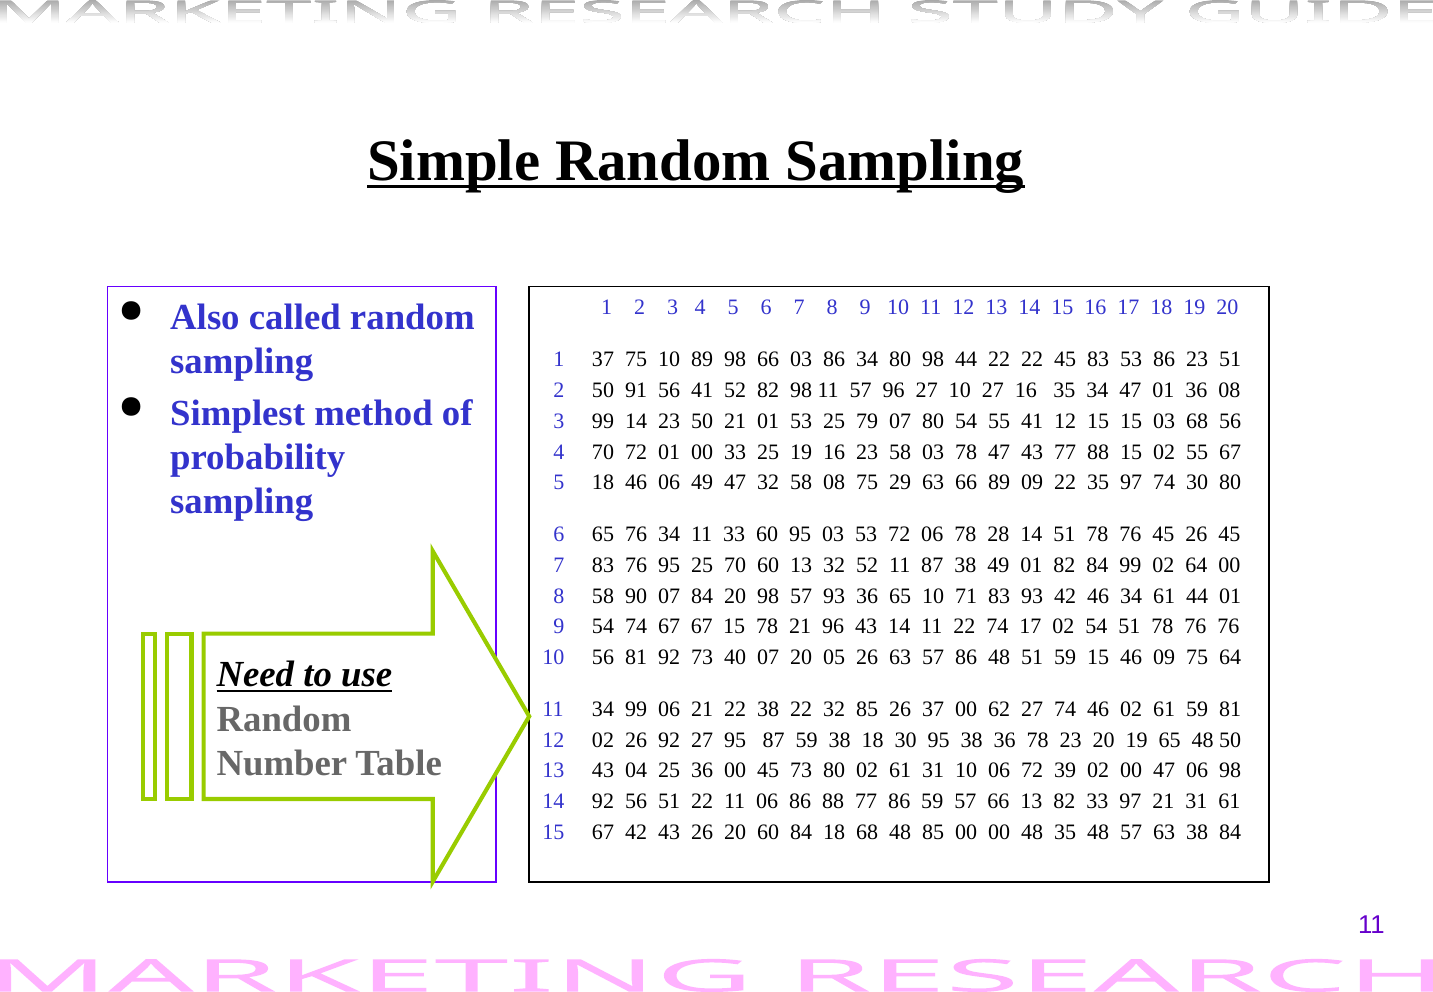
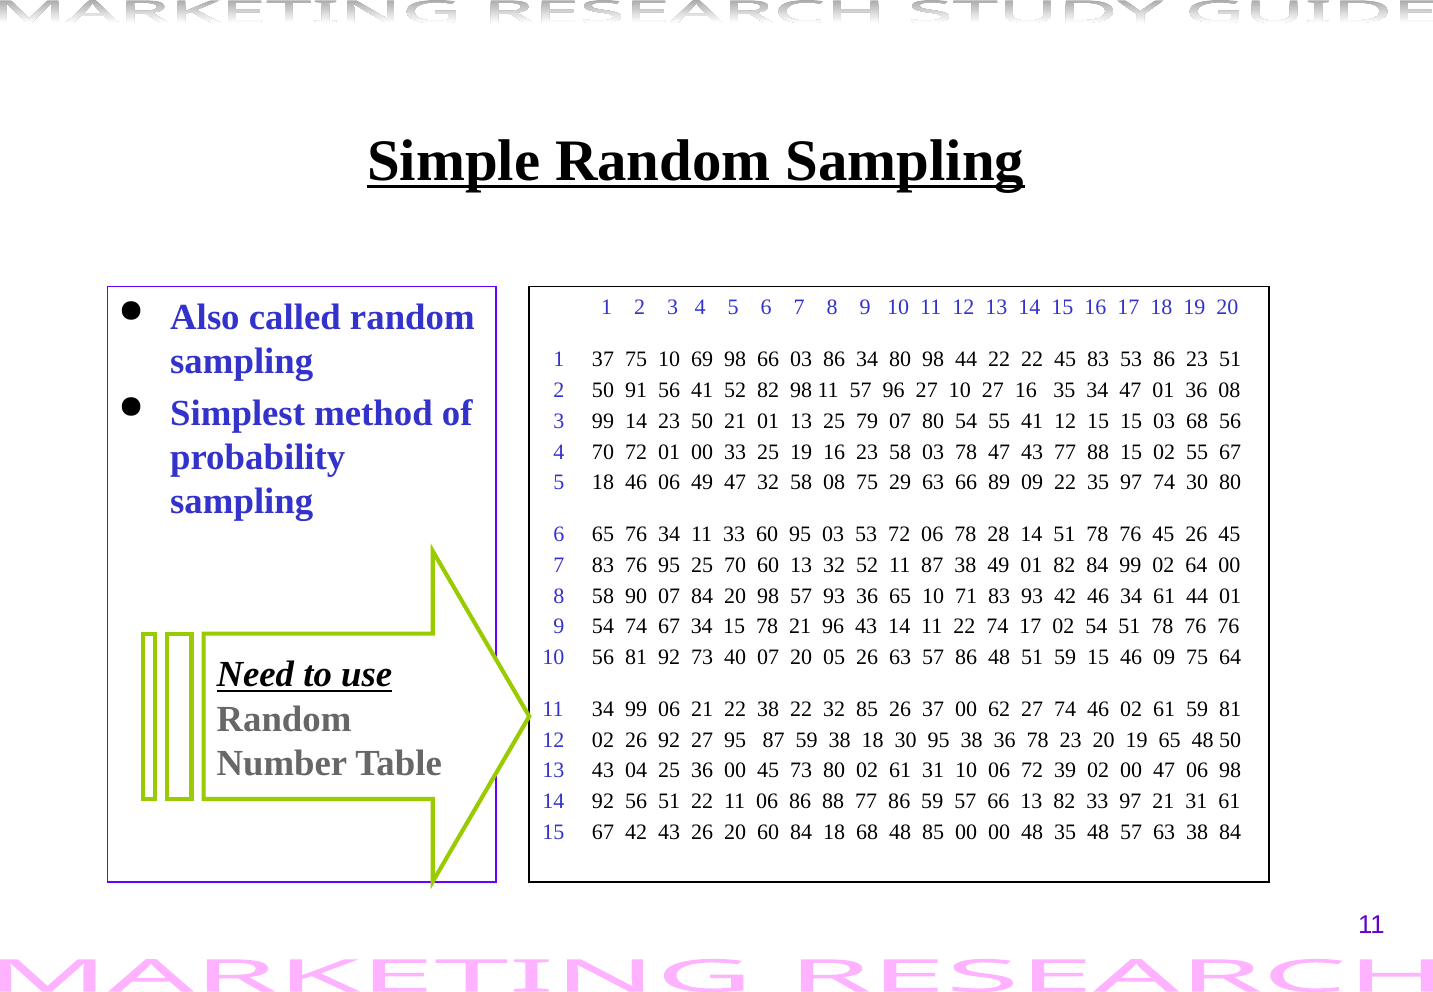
10 89: 89 -> 69
01 53: 53 -> 13
67 67: 67 -> 34
